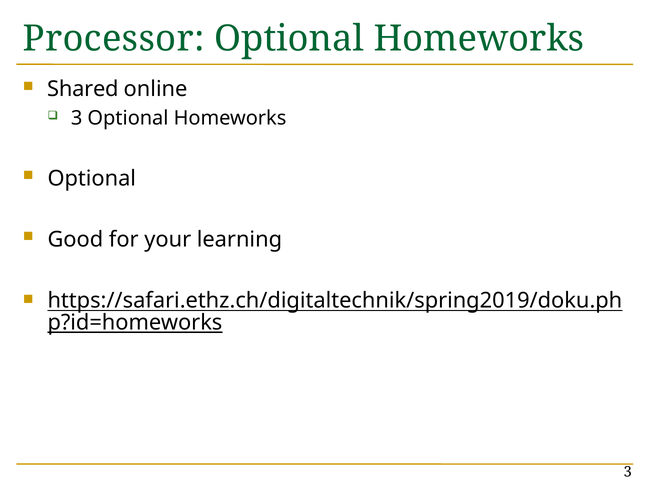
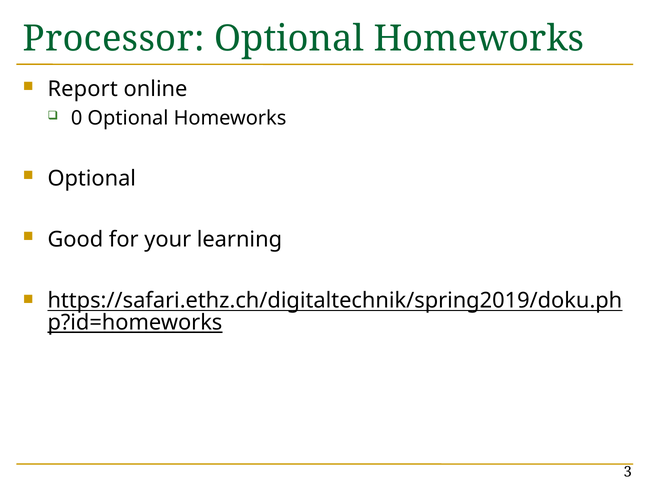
Shared: Shared -> Report
3 at (77, 118): 3 -> 0
